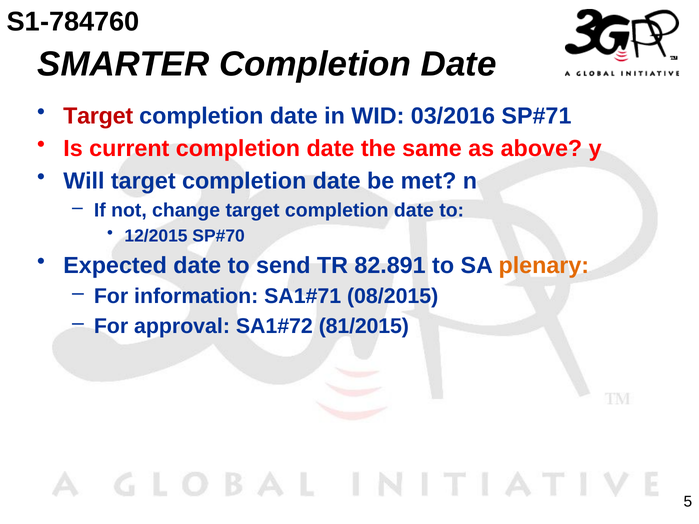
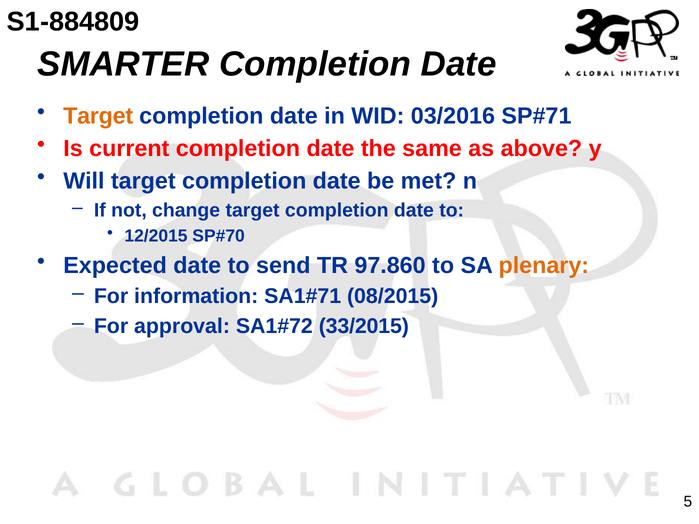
S1-784760: S1-784760 -> S1-884809
Target at (98, 116) colour: red -> orange
82.891: 82.891 -> 97.860
81/2015: 81/2015 -> 33/2015
